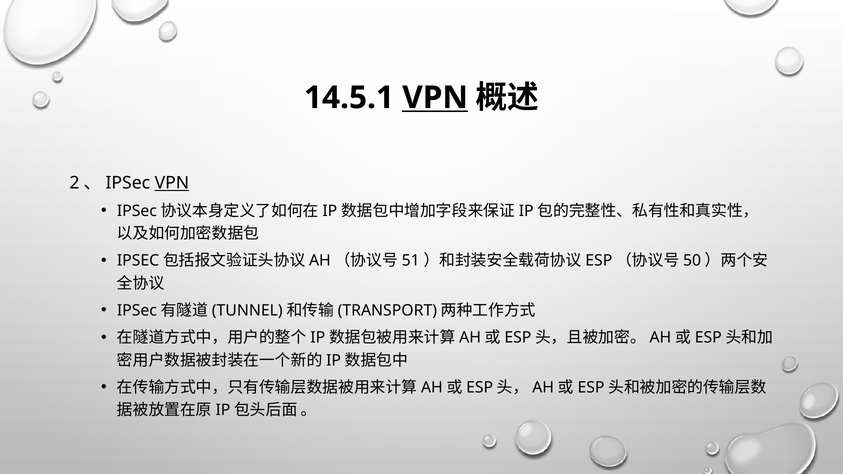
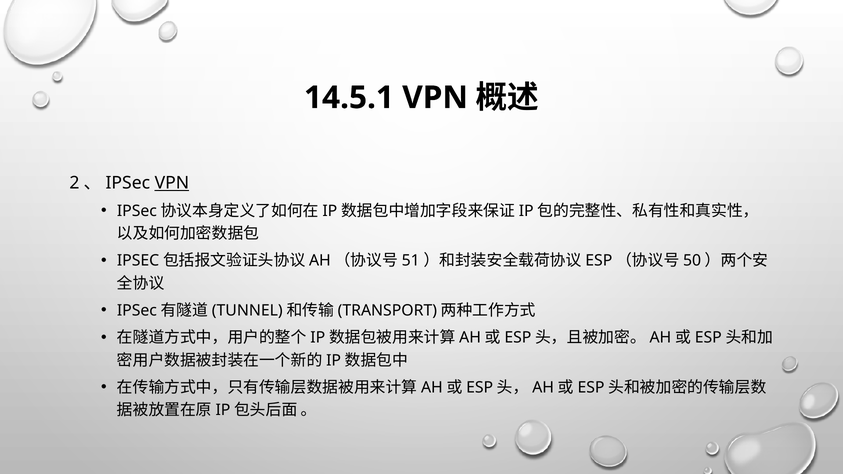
VPN at (435, 98) underline: present -> none
